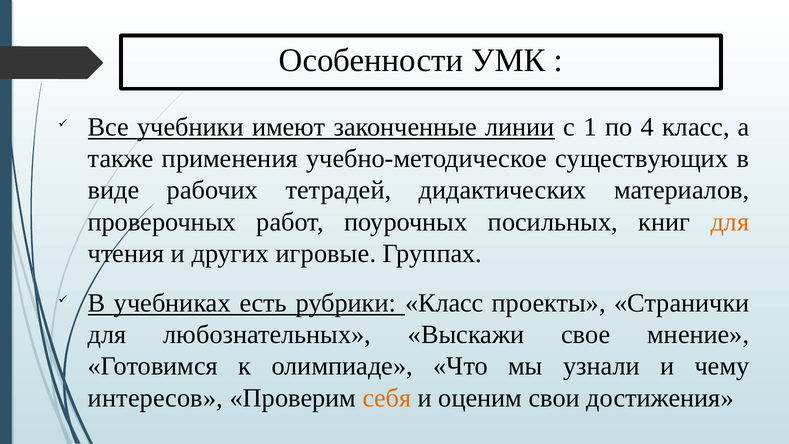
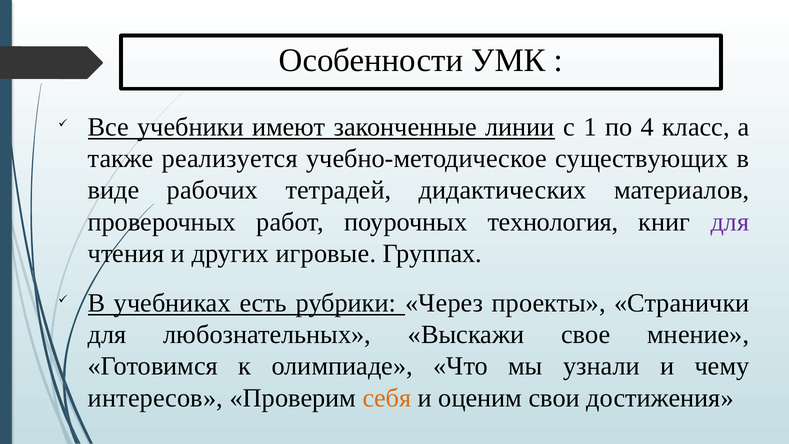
применения: применения -> реализуется
посильных: посильных -> технология
для at (730, 222) colour: orange -> purple
рубрики Класс: Класс -> Через
